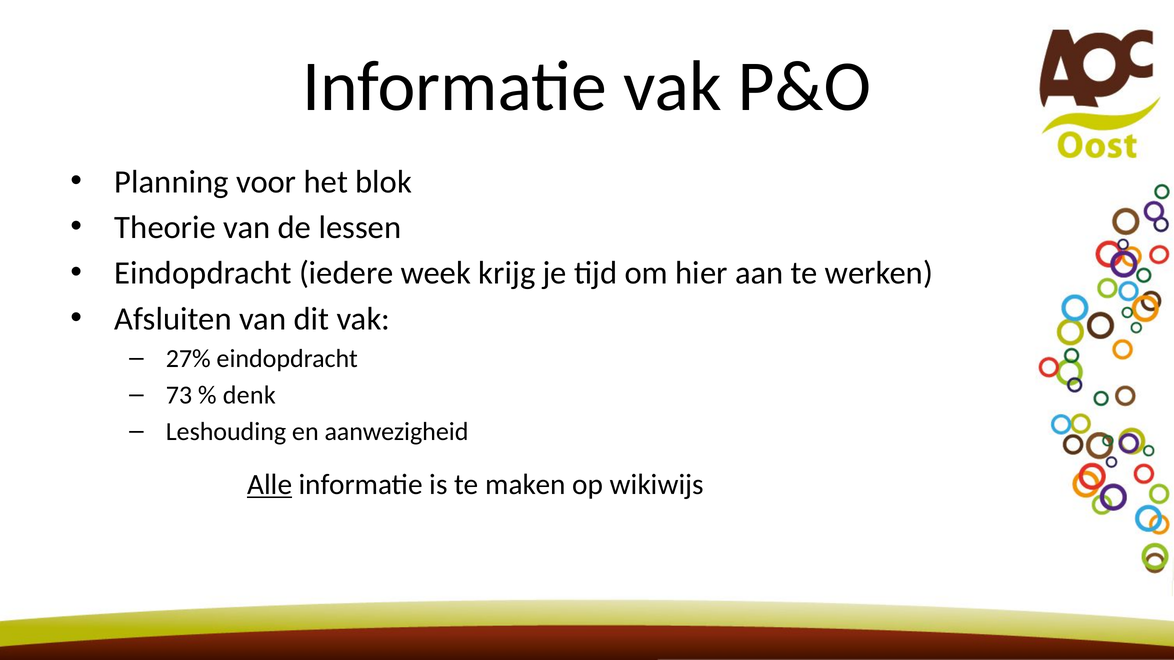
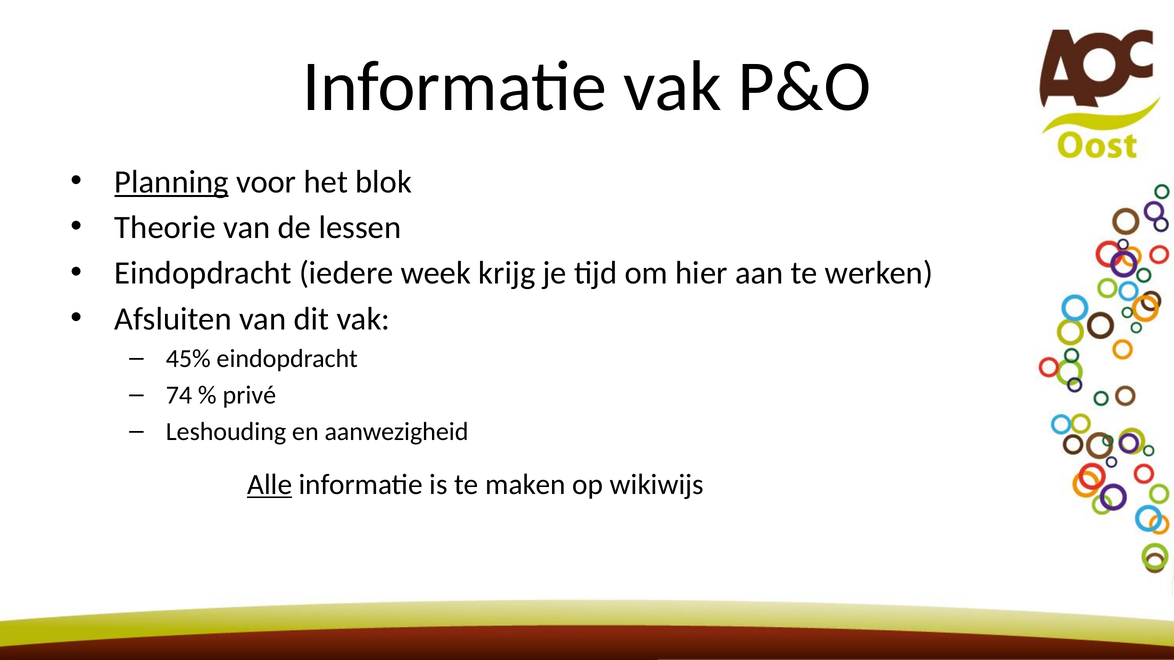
Planning underline: none -> present
27%: 27% -> 45%
73: 73 -> 74
denk: denk -> privé
